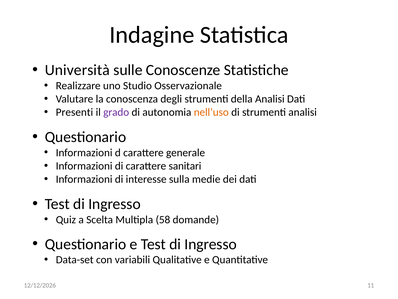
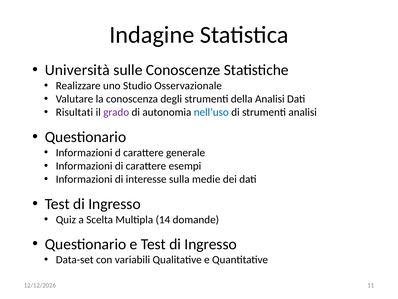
Presenti: Presenti -> Risultati
nell’uso colour: orange -> blue
sanitari: sanitari -> esempi
58: 58 -> 14
